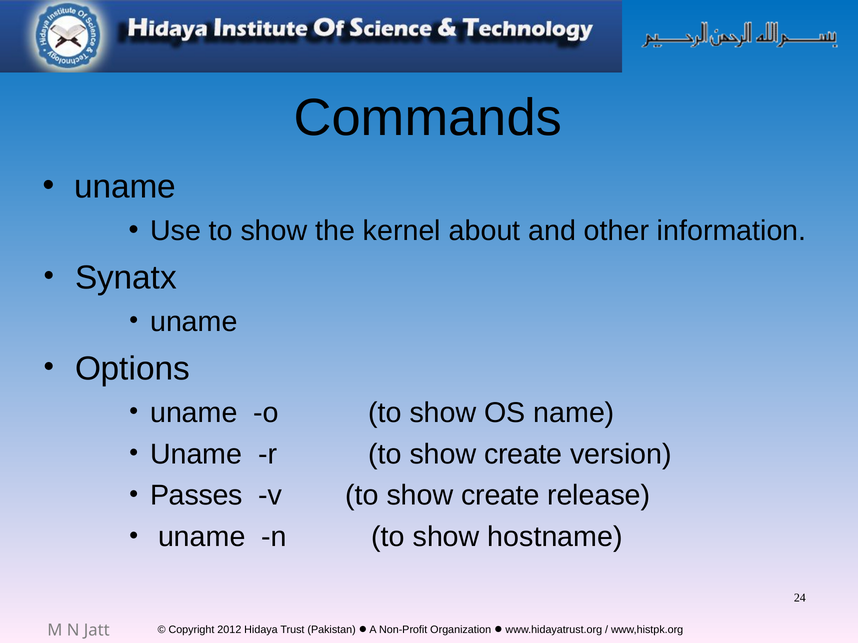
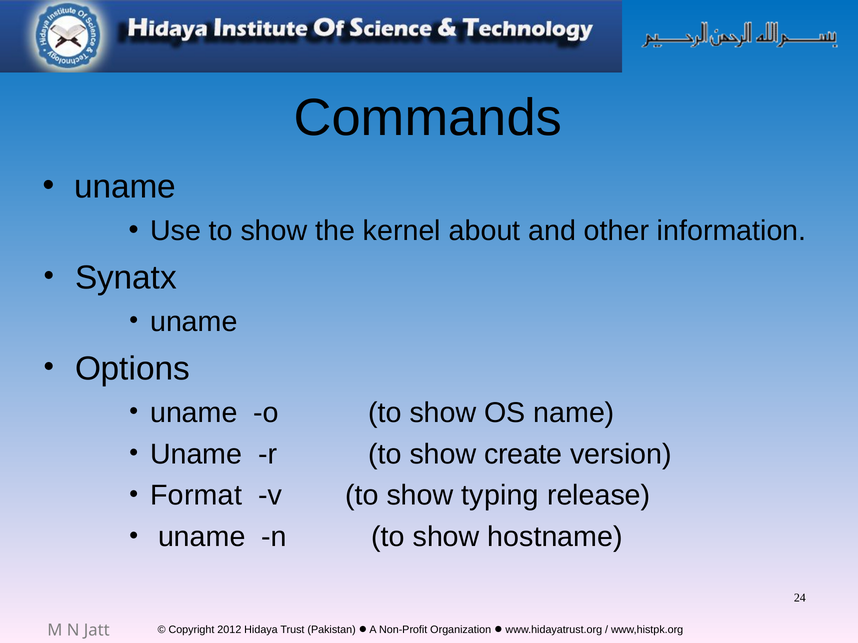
Passes: Passes -> Format
v to show create: create -> typing
